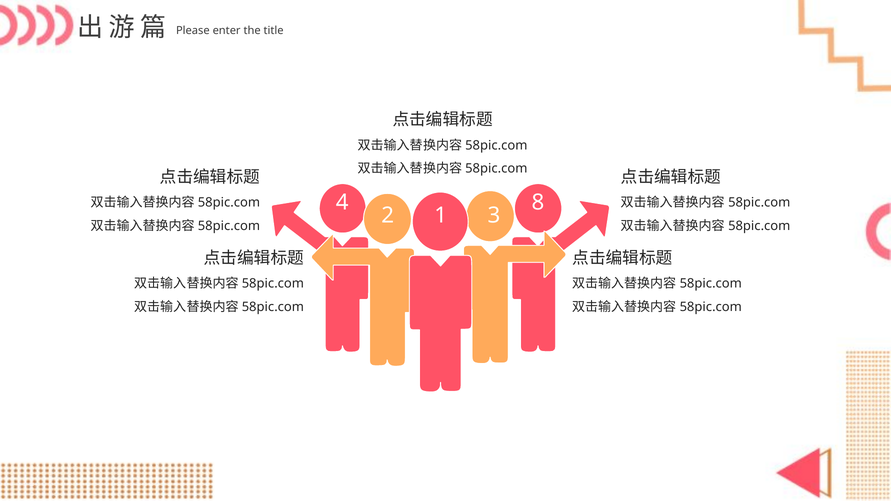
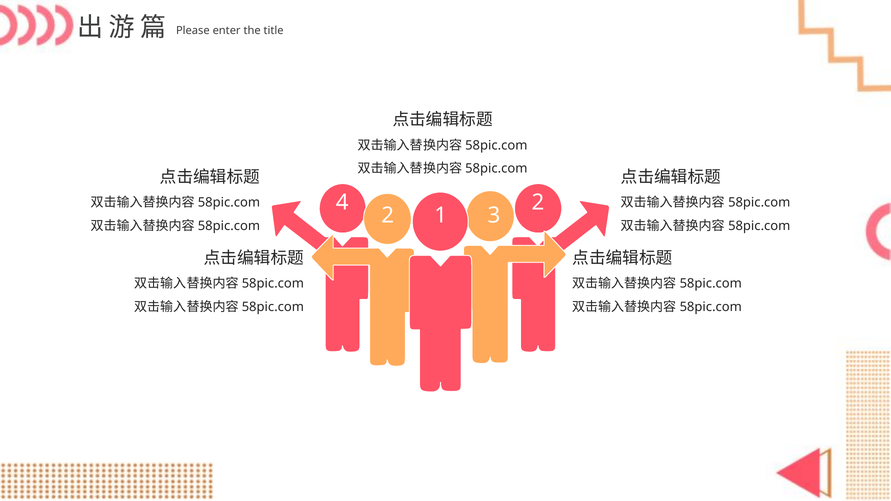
4 8: 8 -> 2
